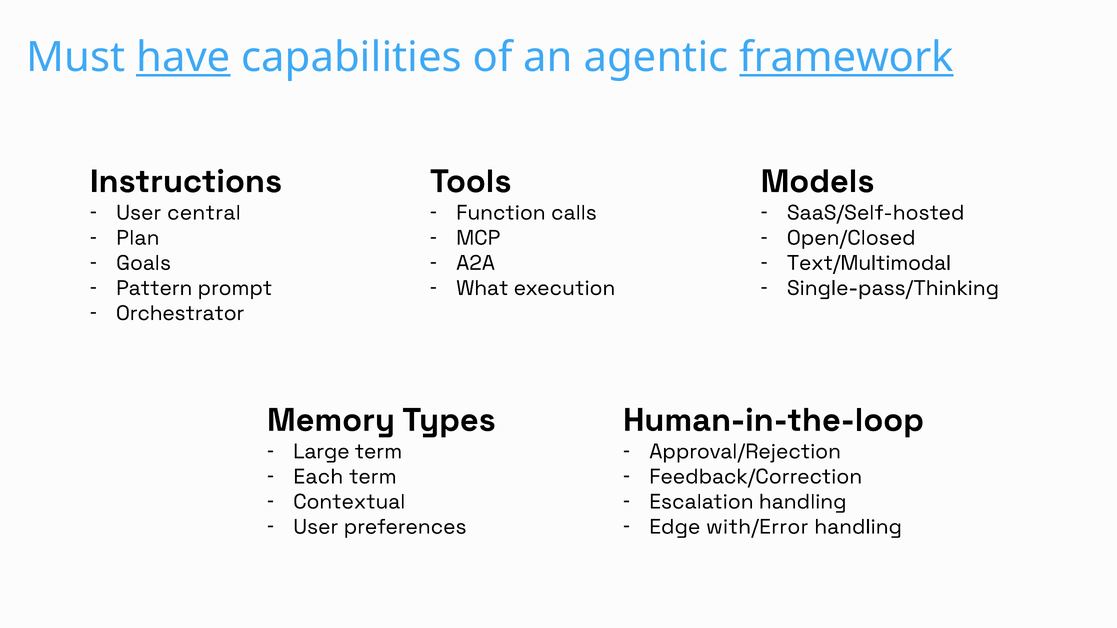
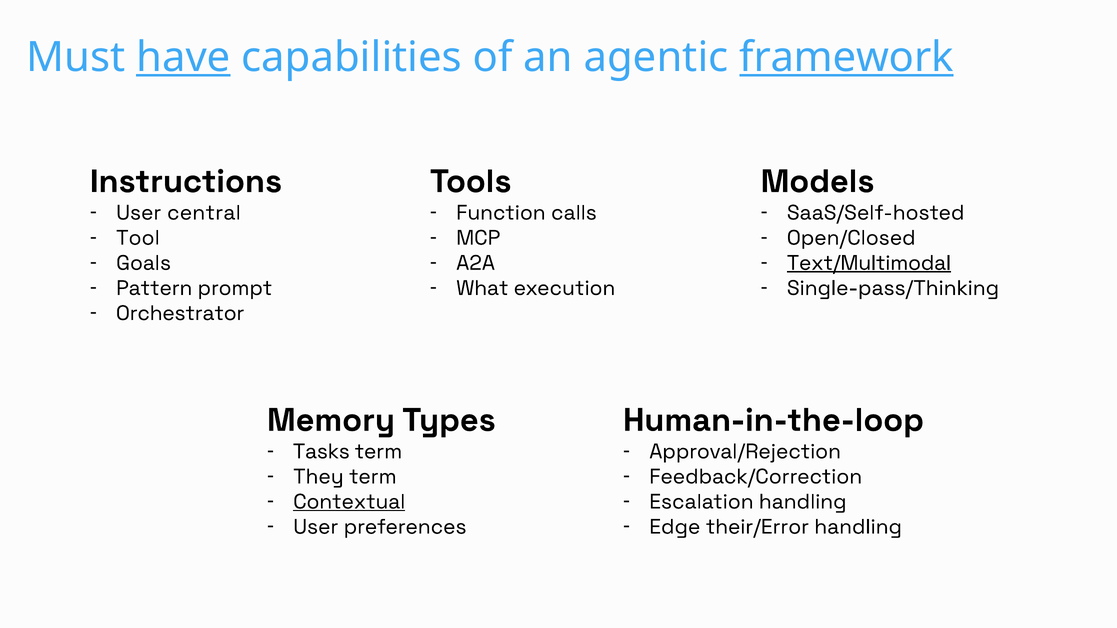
Plan: Plan -> Tool
Text/Multimodal underline: none -> present
Large: Large -> Tasks
Each: Each -> They
Contextual underline: none -> present
with/Error: with/Error -> their/Error
